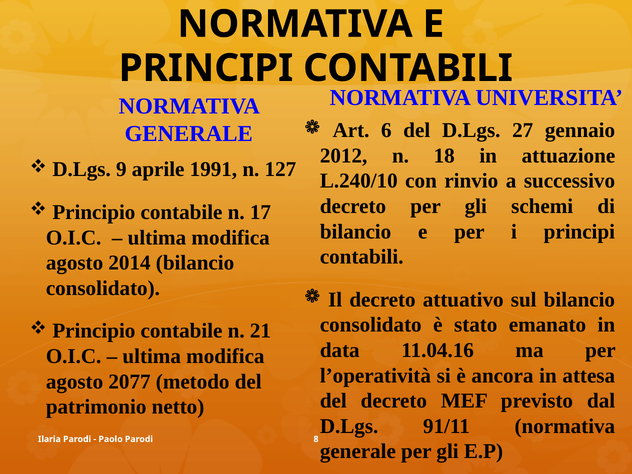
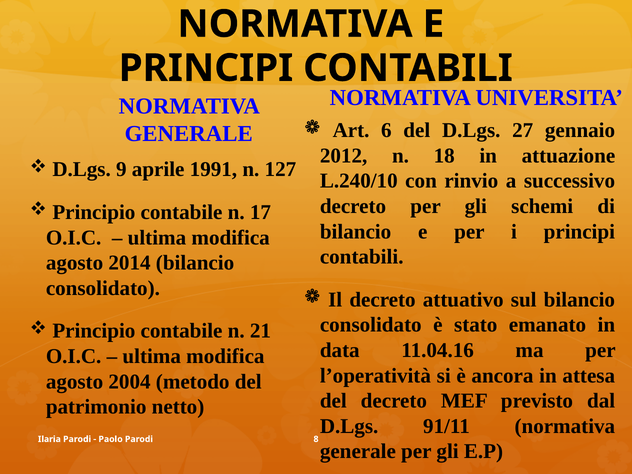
2077: 2077 -> 2004
